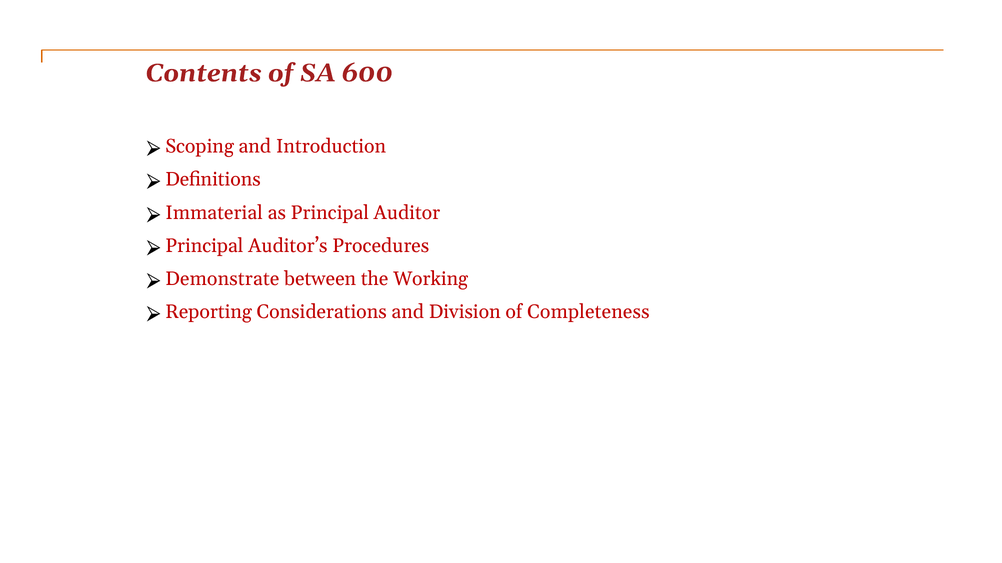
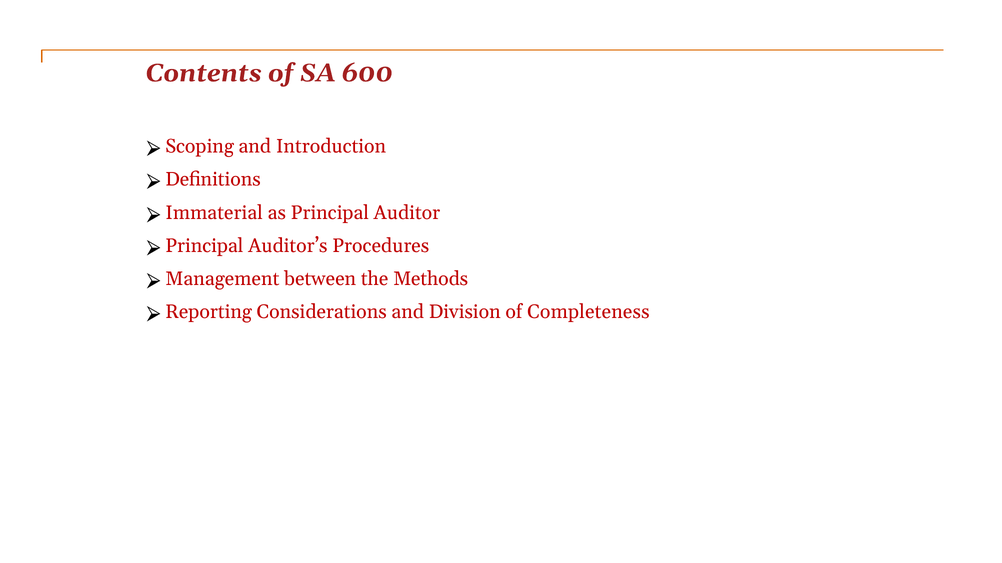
Demonstrate: Demonstrate -> Management
Working: Working -> Methods
